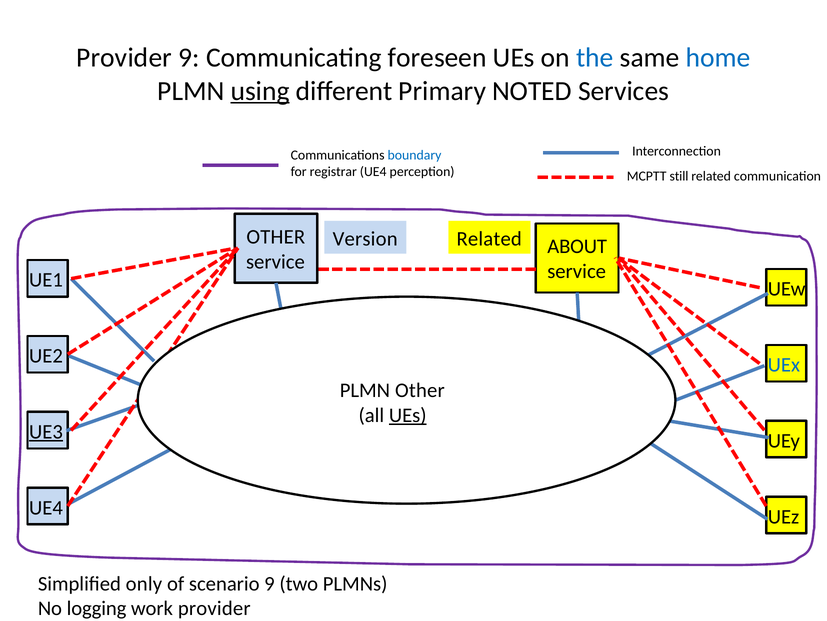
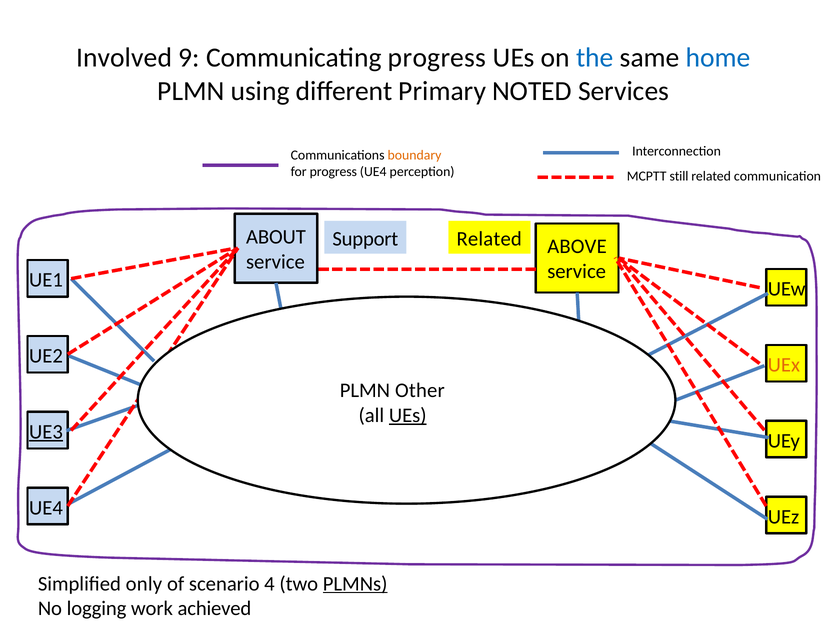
Provider at (124, 58): Provider -> Involved
Communicating foreseen: foreseen -> progress
using underline: present -> none
boundary colour: blue -> orange
for registrar: registrar -> progress
OTHER at (276, 237): OTHER -> ABOUT
Version: Version -> Support
ABOUT: ABOUT -> ABOVE
UEx colour: blue -> orange
scenario 9: 9 -> 4
PLMNs underline: none -> present
work provider: provider -> achieved
